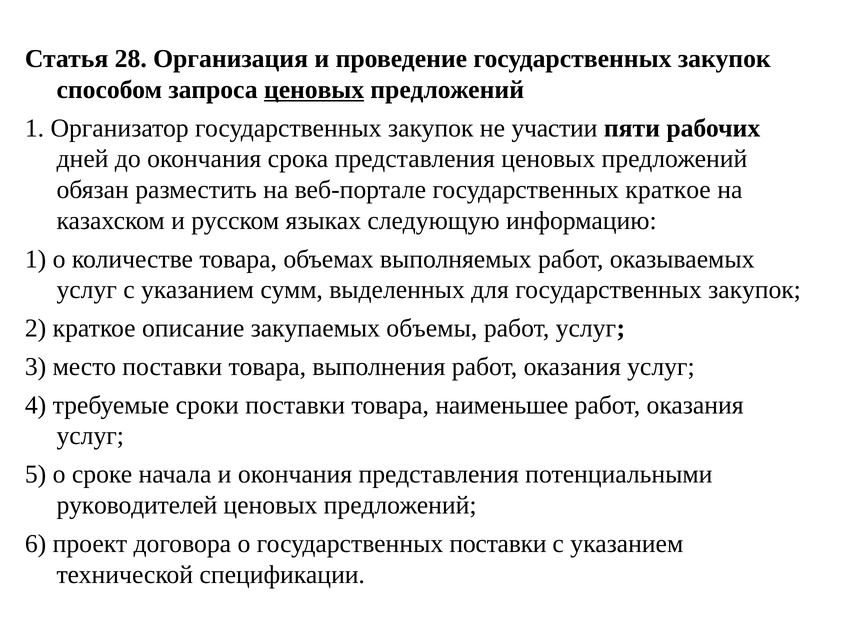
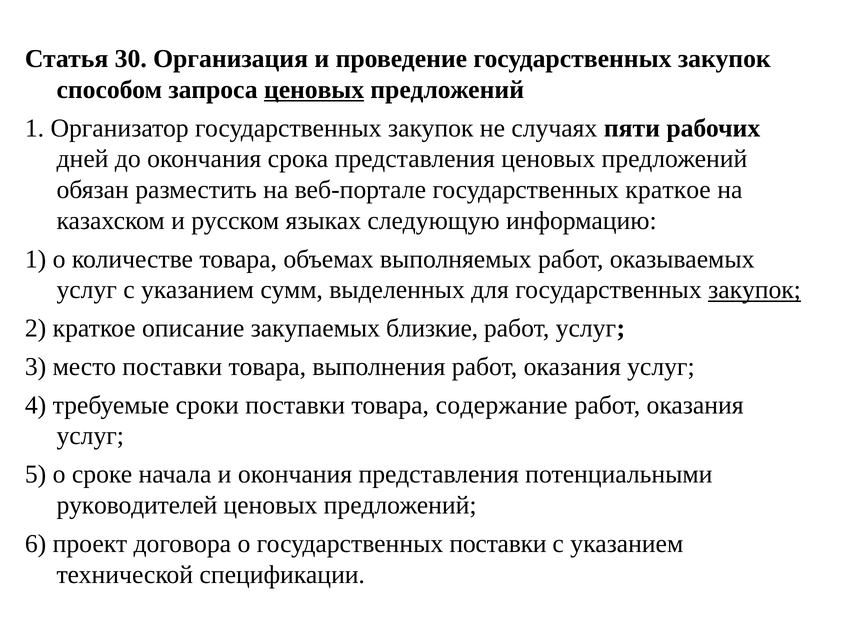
28: 28 -> 30
участии: участии -> случаях
закупок at (755, 290) underline: none -> present
объемы: объемы -> близкие
наименьшее: наименьшее -> содержание
